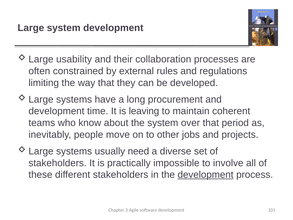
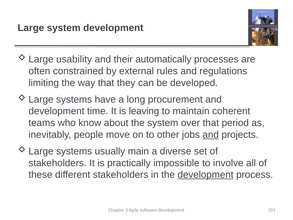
collaboration: collaboration -> automatically
and at (211, 134) underline: none -> present
need: need -> main
